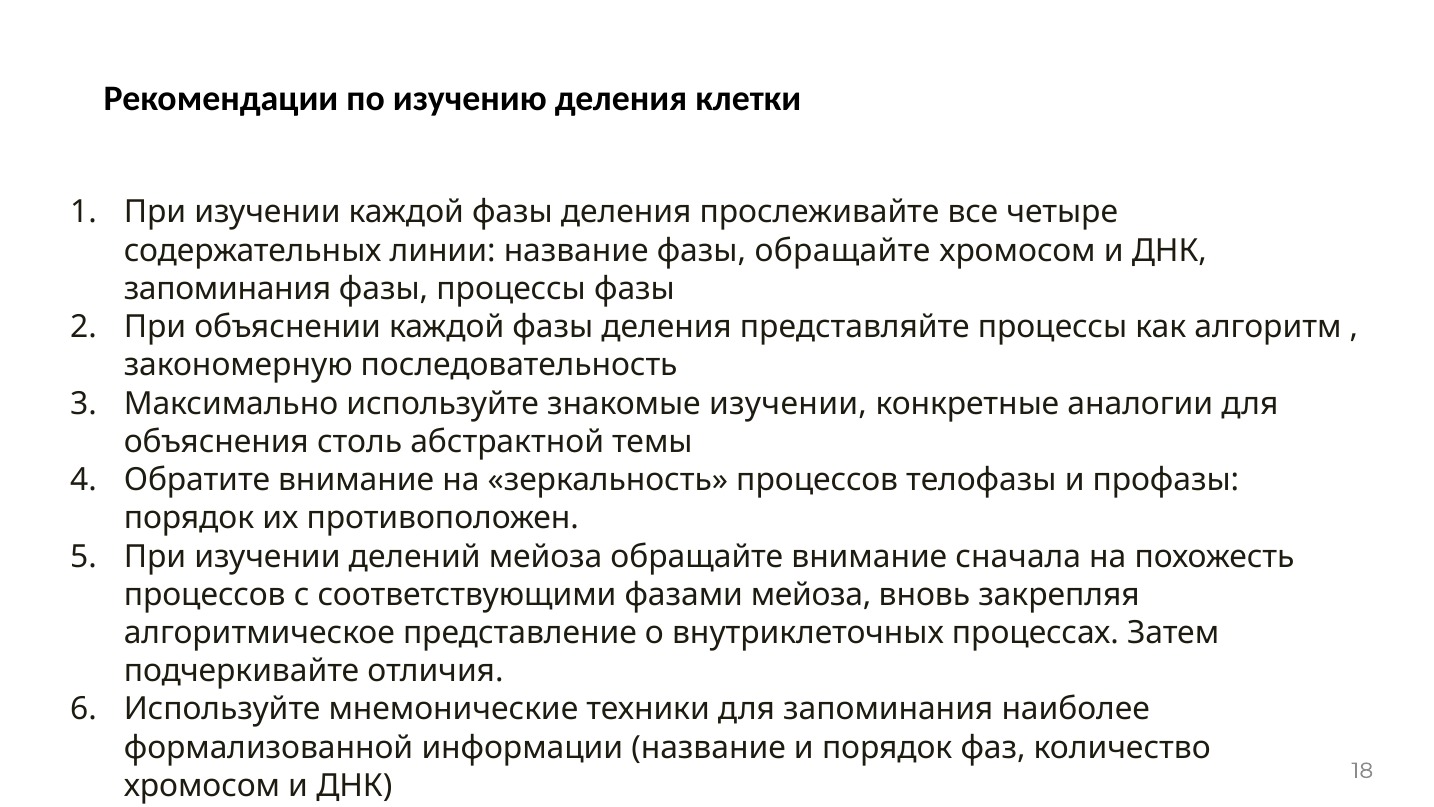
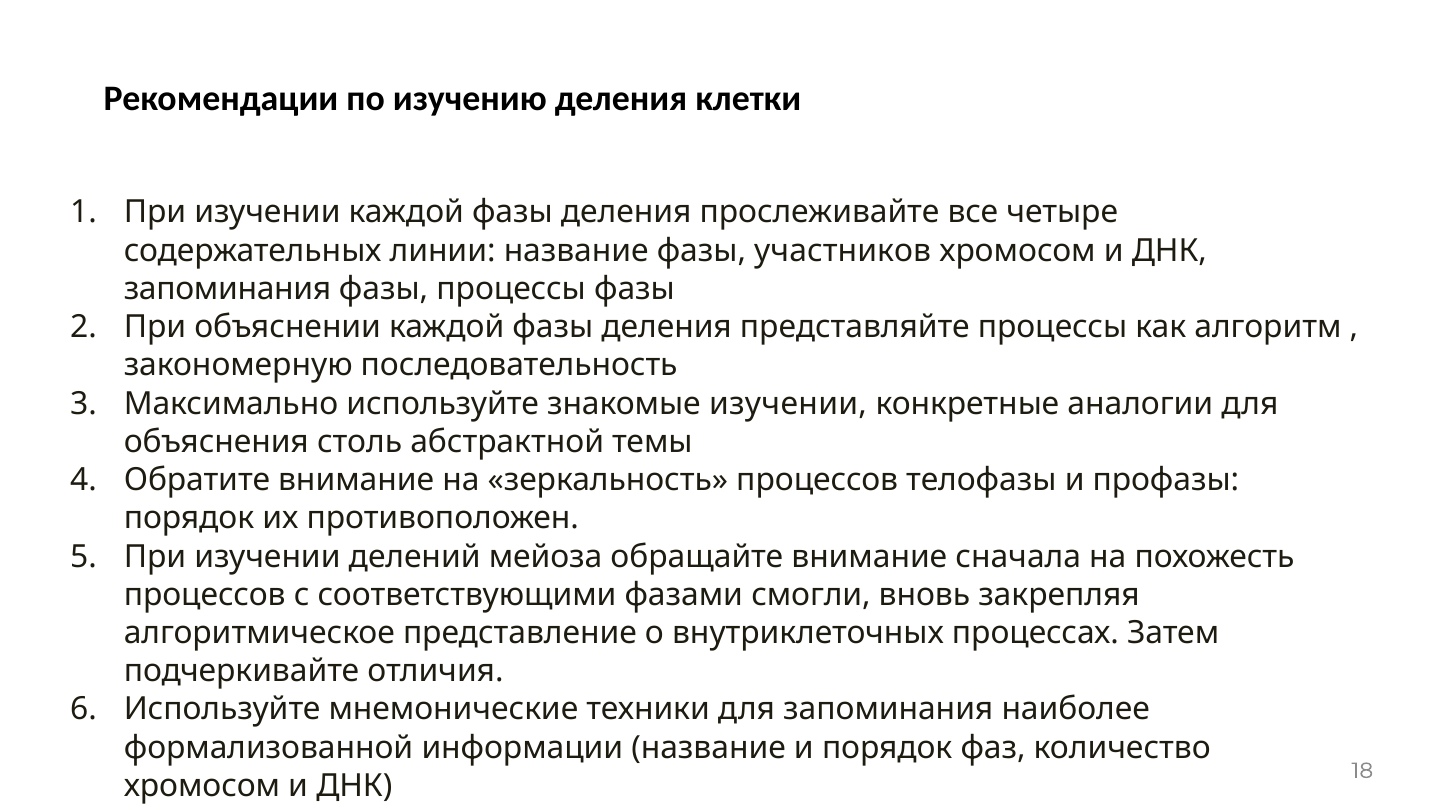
фазы обращайте: обращайте -> участников
фазами мейоза: мейоза -> смогли
